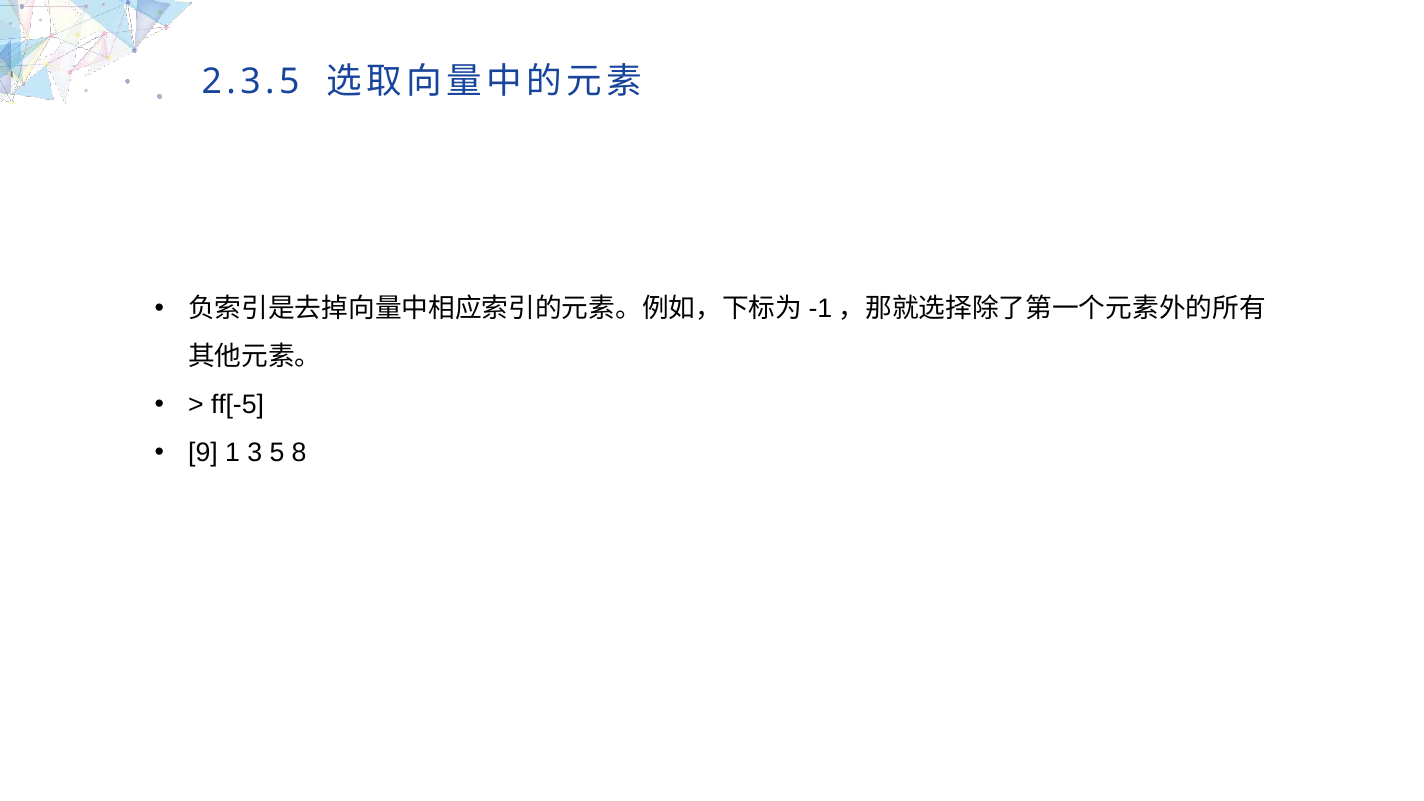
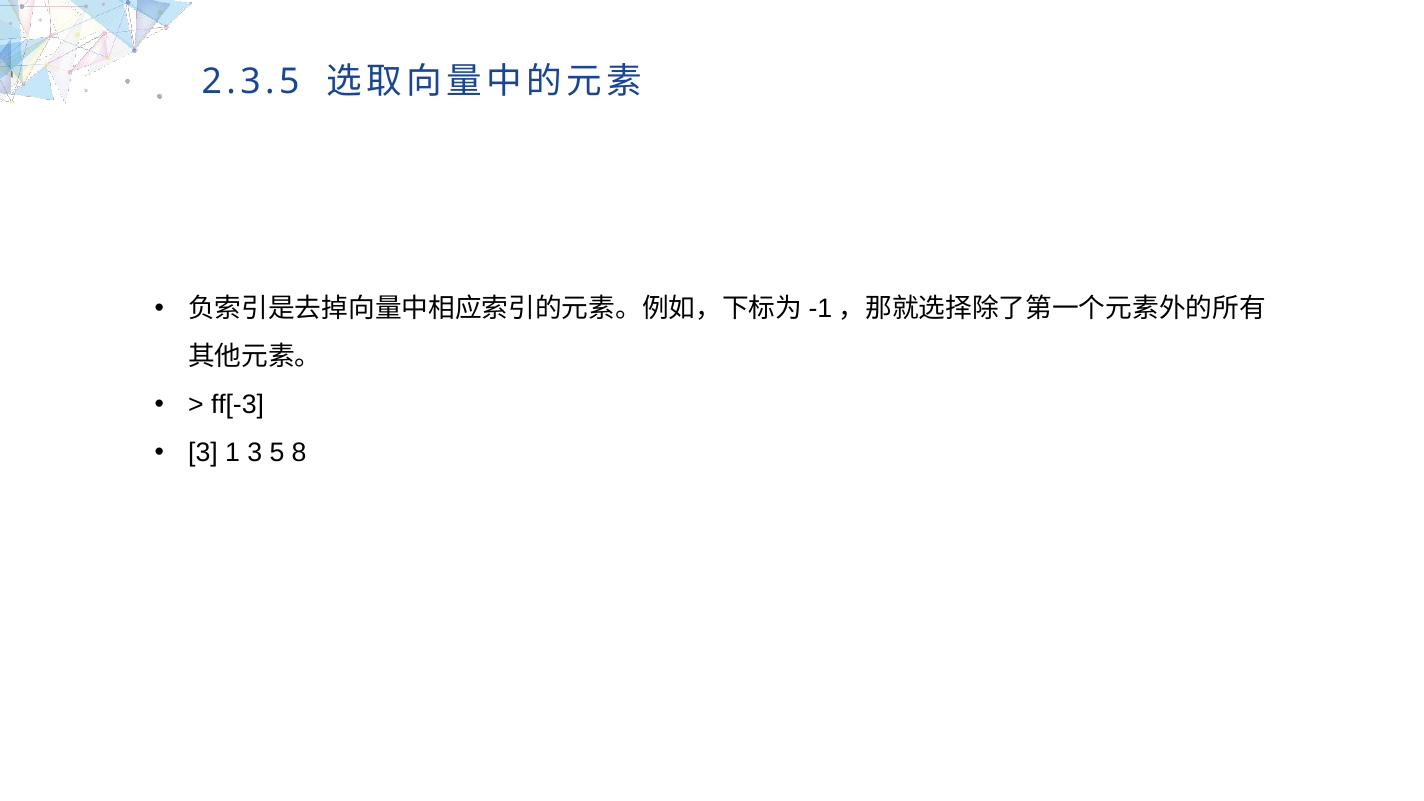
ff[-5: ff[-5 -> ff[-3
9 at (203, 453): 9 -> 3
